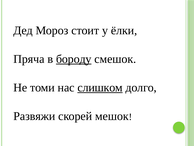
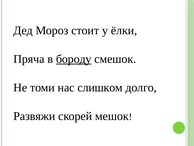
слишком underline: present -> none
